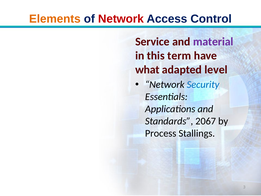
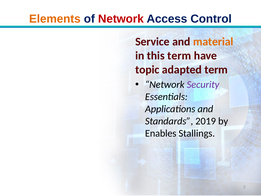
material colour: purple -> orange
what: what -> topic
adapted level: level -> term
Security colour: blue -> purple
2067: 2067 -> 2019
Process: Process -> Enables
